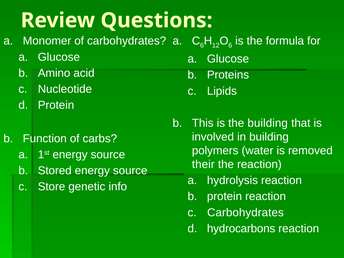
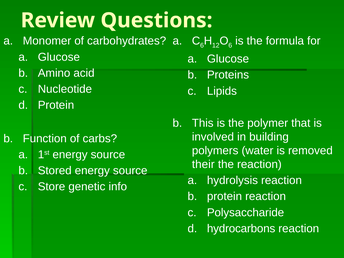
the building: building -> polymer
Carbohydrates at (245, 213): Carbohydrates -> Polysaccharide
